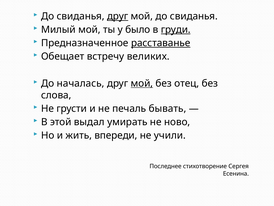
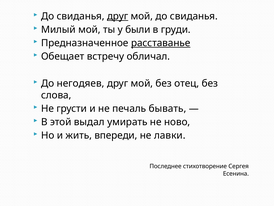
было: было -> были
груди underline: present -> none
великих: великих -> обличал
началась: началась -> негодяев
мой at (142, 83) underline: present -> none
учили: учили -> лавки
